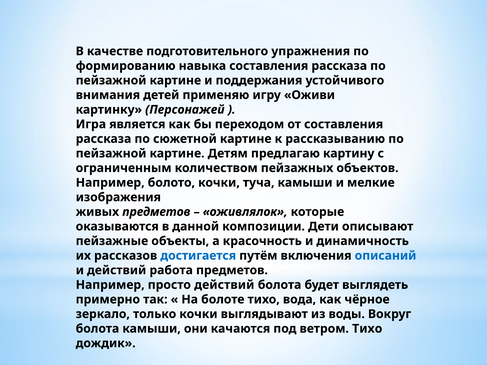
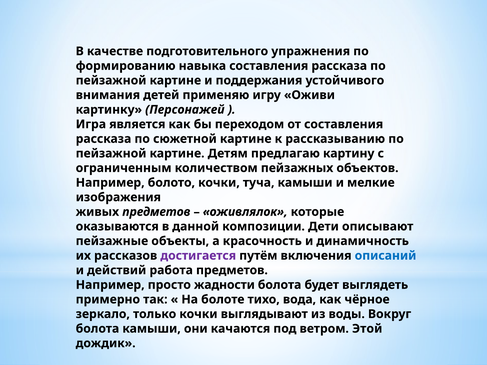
достигается colour: blue -> purple
просто действий: действий -> жадности
ветром Тихо: Тихо -> Этой
